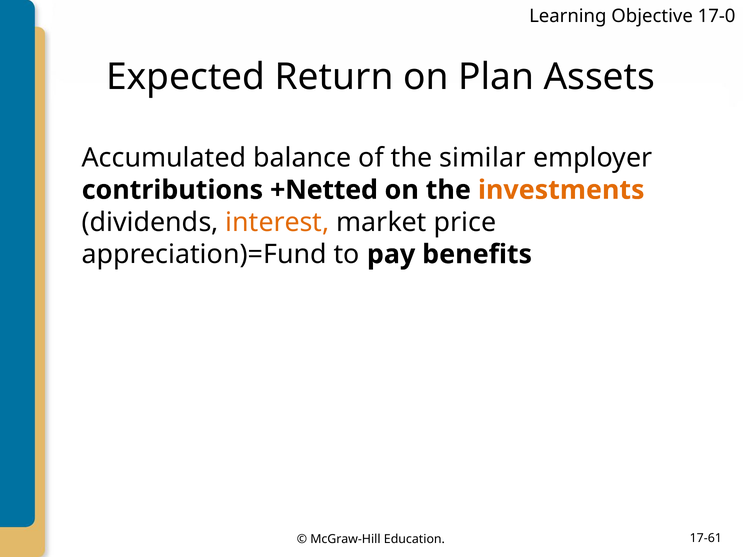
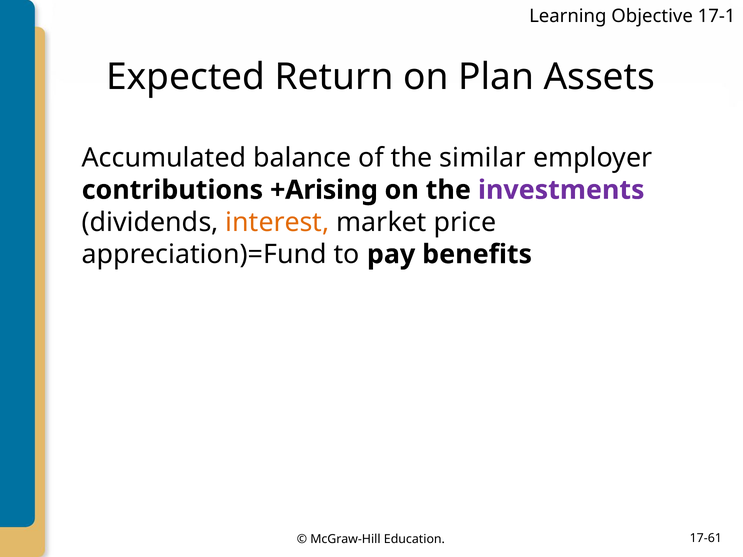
17-0: 17-0 -> 17-1
+Netted: +Netted -> +Arising
investments colour: orange -> purple
